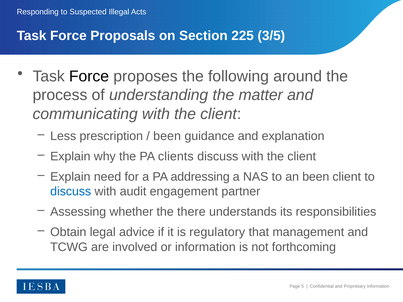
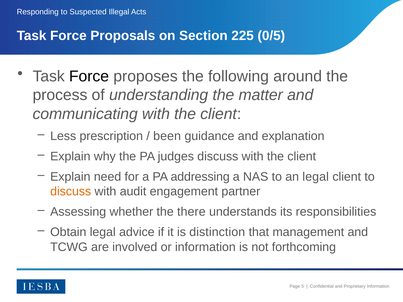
3/5: 3/5 -> 0/5
clients: clients -> judges
an been: been -> legal
discuss at (71, 192) colour: blue -> orange
regulatory: regulatory -> distinction
